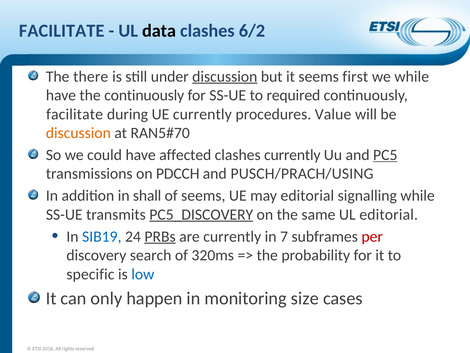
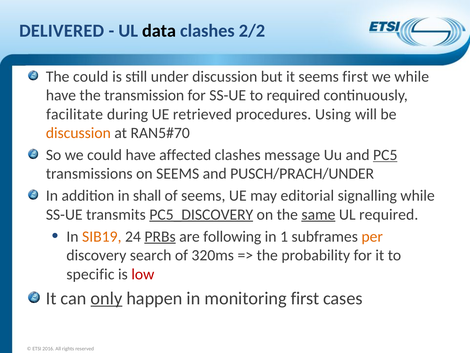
FACILITATE at (62, 31): FACILITATE -> DELIVERED
6/2: 6/2 -> 2/2
The there: there -> could
discussion at (225, 76) underline: present -> none
the continuously: continuously -> transmission
UE currently: currently -> retrieved
Value: Value -> Using
clashes currently: currently -> message
on PDCCH: PDCCH -> SEEMS
PUSCH/PRACH/USING: PUSCH/PRACH/USING -> PUSCH/PRACH/UNDER
same underline: none -> present
UL editorial: editorial -> required
SIB19 colour: blue -> orange
are currently: currently -> following
7: 7 -> 1
per colour: red -> orange
low colour: blue -> red
only underline: none -> present
monitoring size: size -> first
